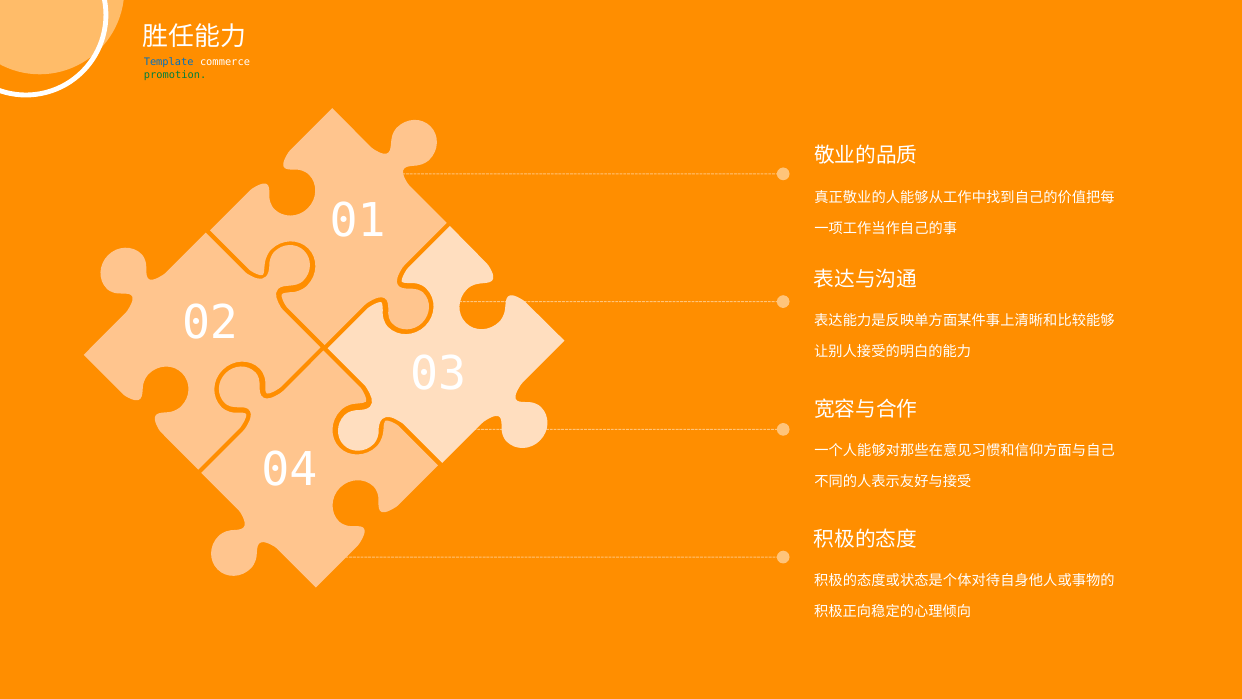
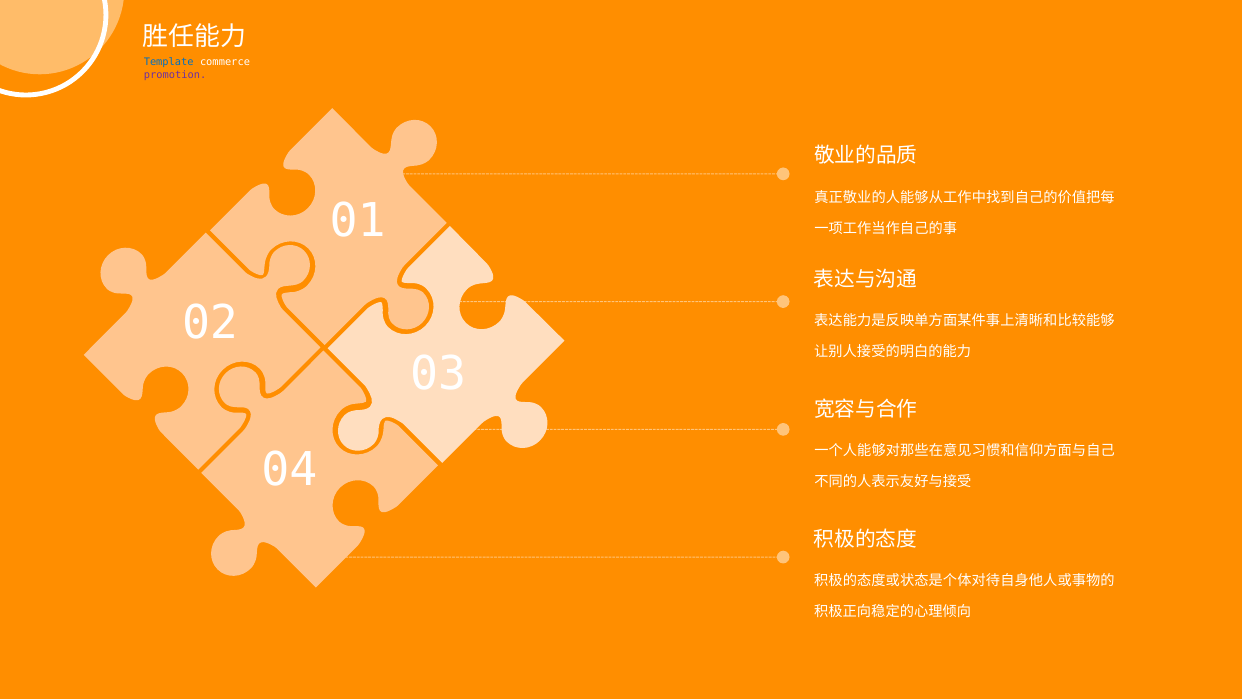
promotion colour: green -> purple
